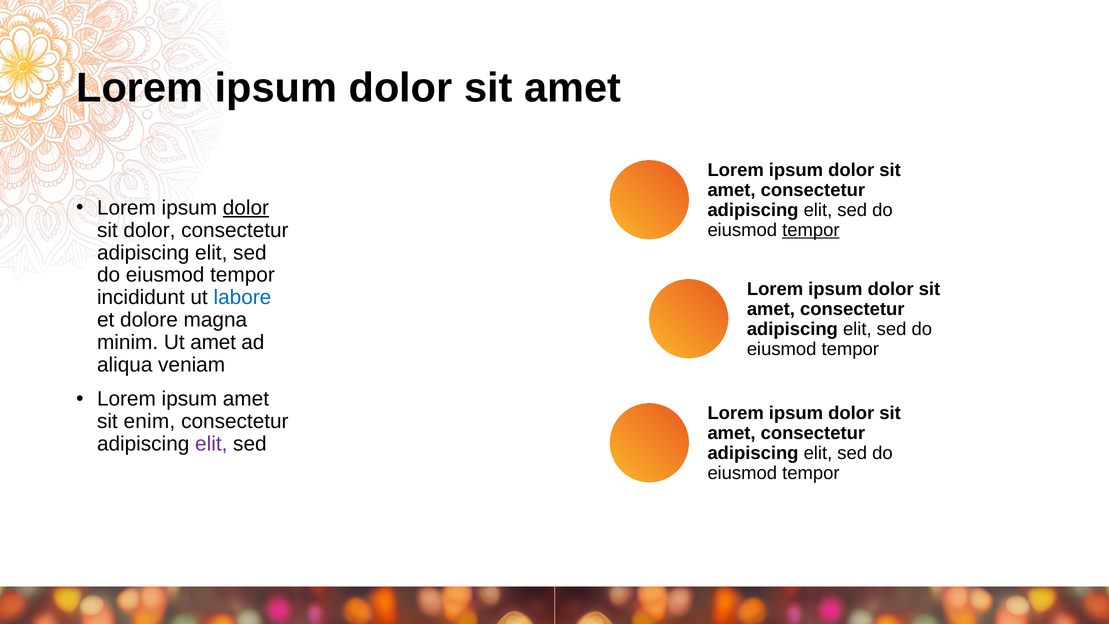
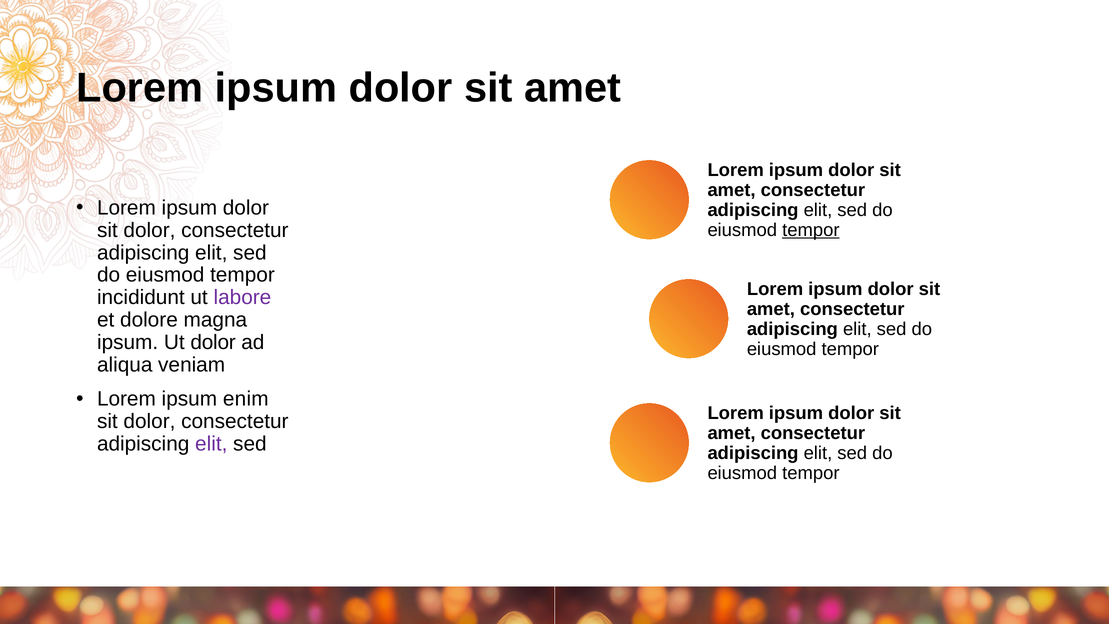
dolor at (246, 208) underline: present -> none
labore colour: blue -> purple
minim at (128, 342): minim -> ipsum
Ut amet: amet -> dolor
ipsum amet: amet -> enim
enim at (149, 421): enim -> dolor
